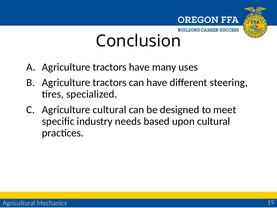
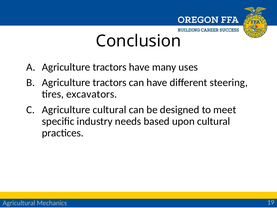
specialized: specialized -> excavators
